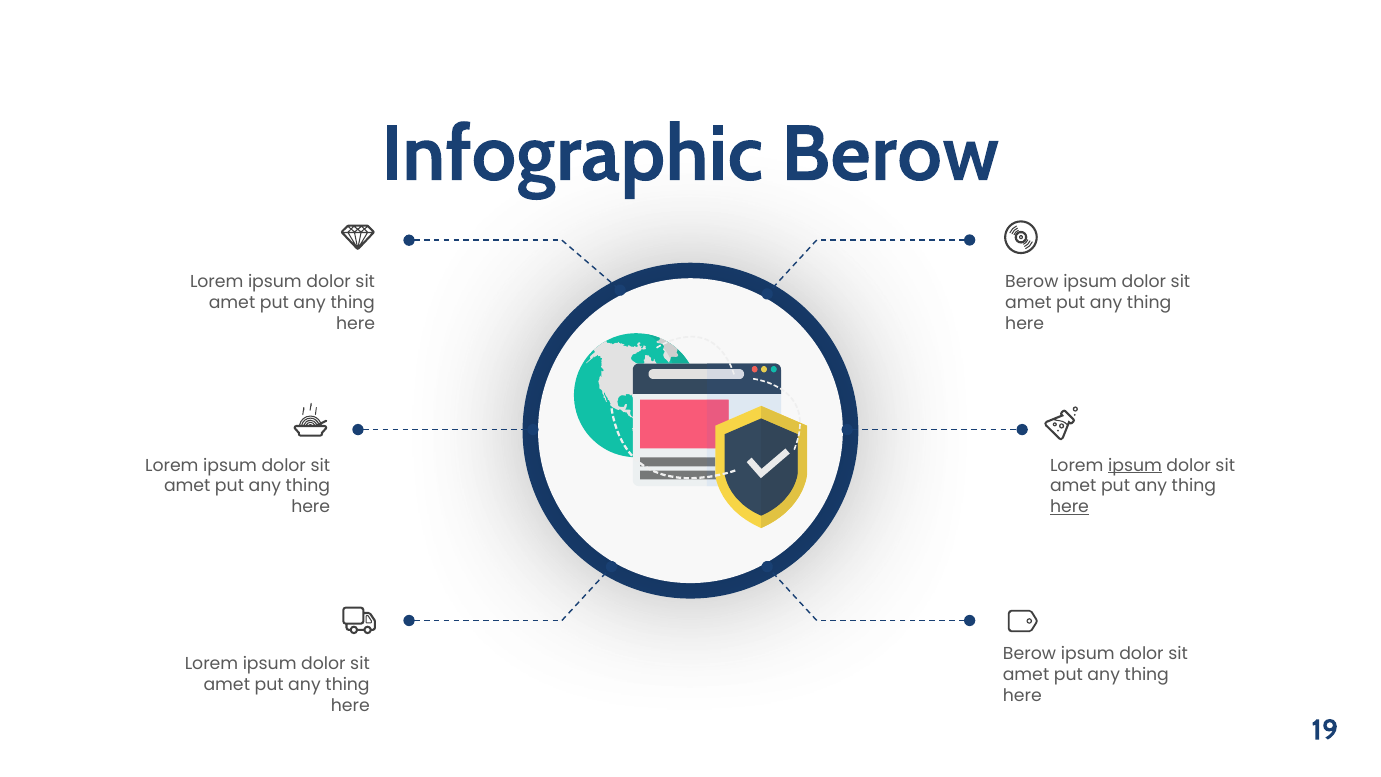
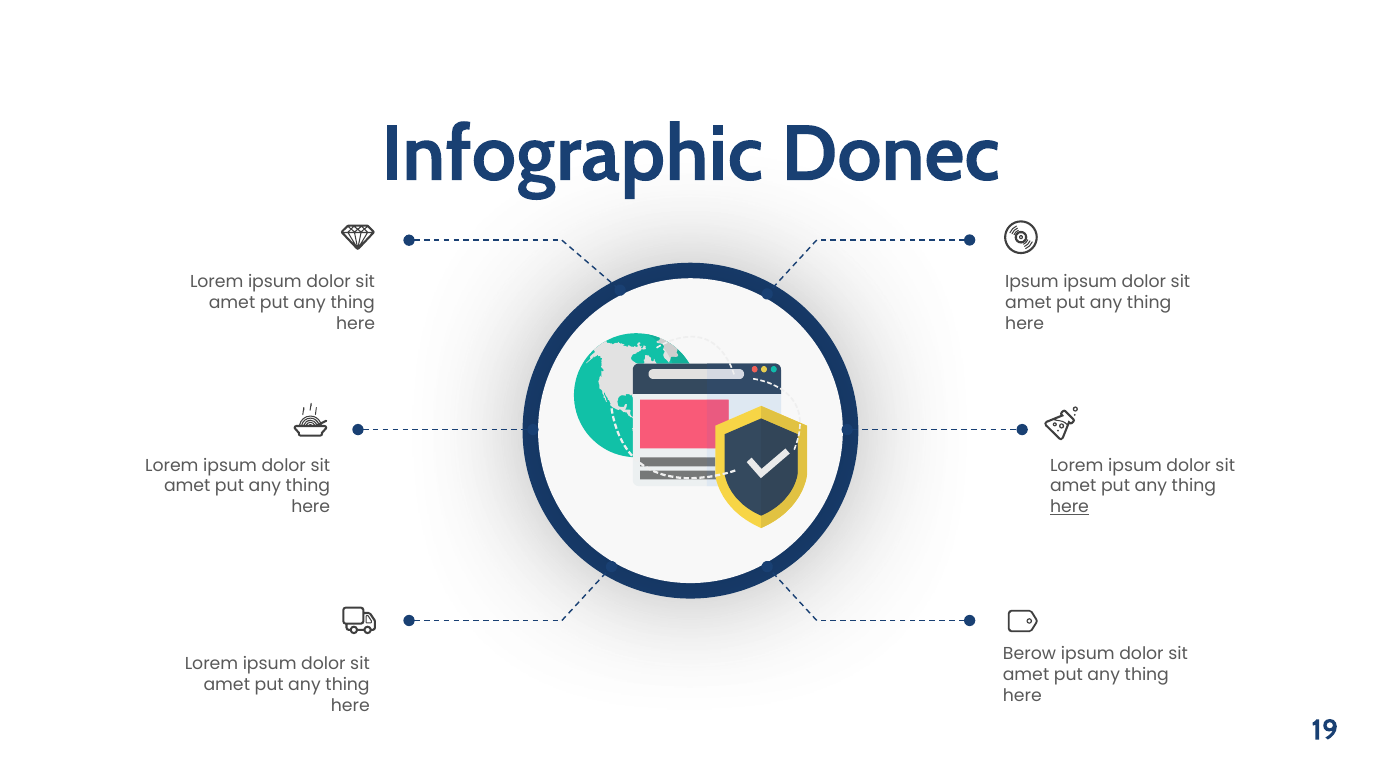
Infographic Berow: Berow -> Donec
Berow at (1032, 282): Berow -> Ipsum
ipsum at (1135, 465) underline: present -> none
